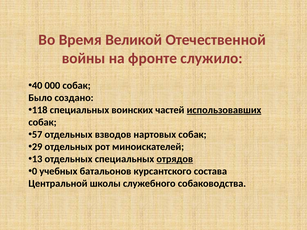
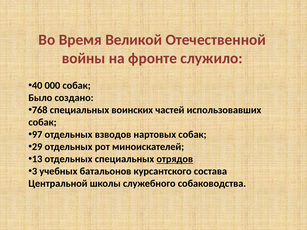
118: 118 -> 768
использовавших underline: present -> none
57: 57 -> 97
0: 0 -> 3
